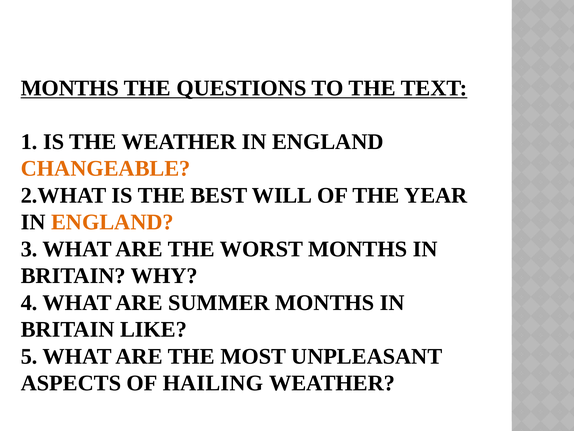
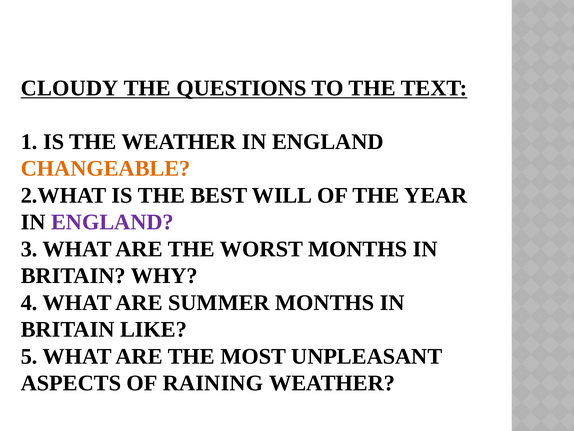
MONTHS at (70, 88): MONTHS -> CLOUDY
ENGLAND at (112, 222) colour: orange -> purple
HAILING: HAILING -> RAINING
